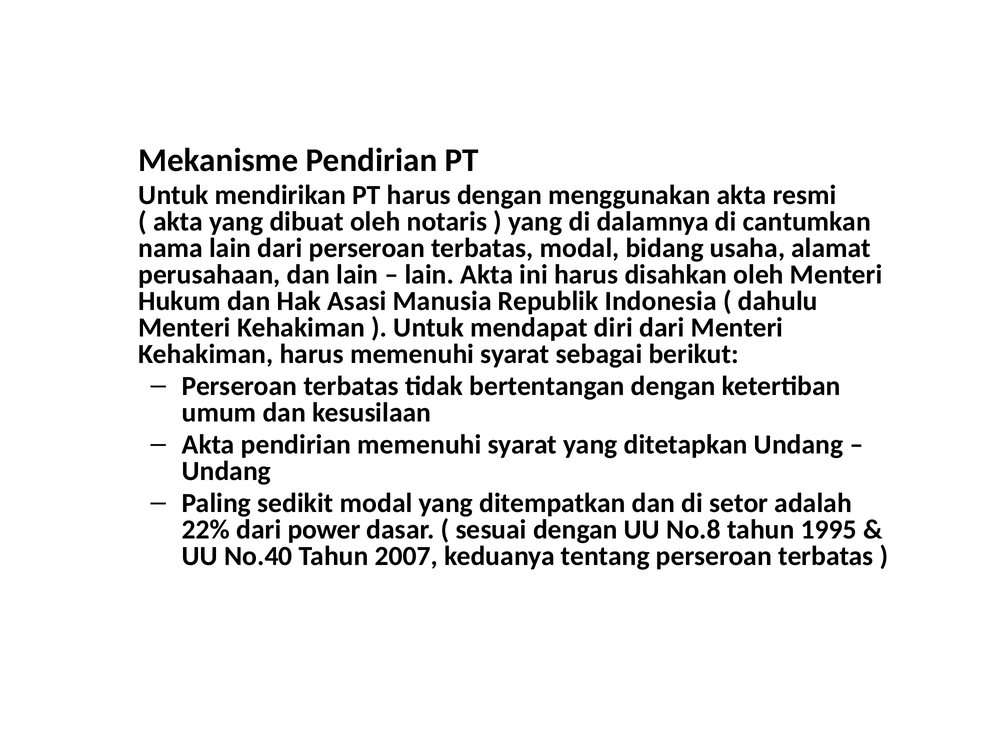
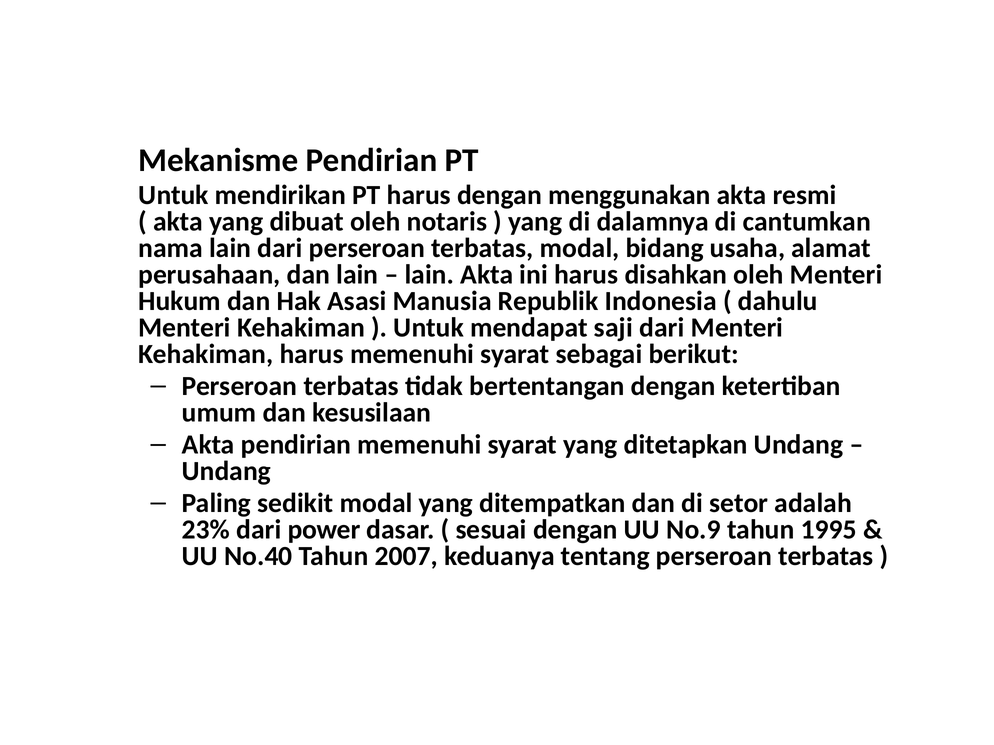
diri: diri -> saji
22%: 22% -> 23%
No.8: No.8 -> No.9
